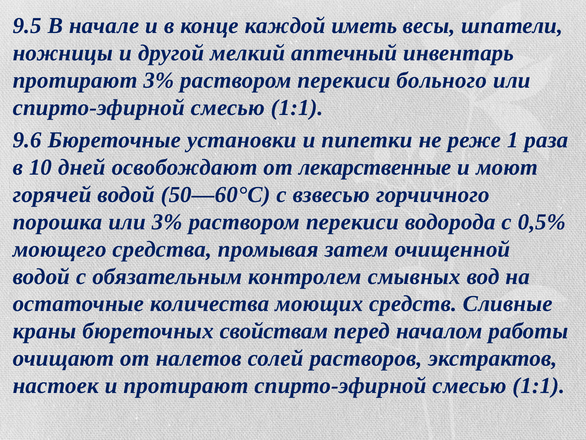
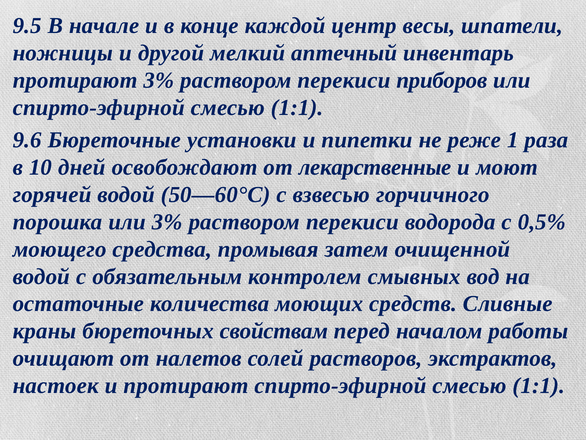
иметь: иметь -> центр
больного: больного -> приборов
